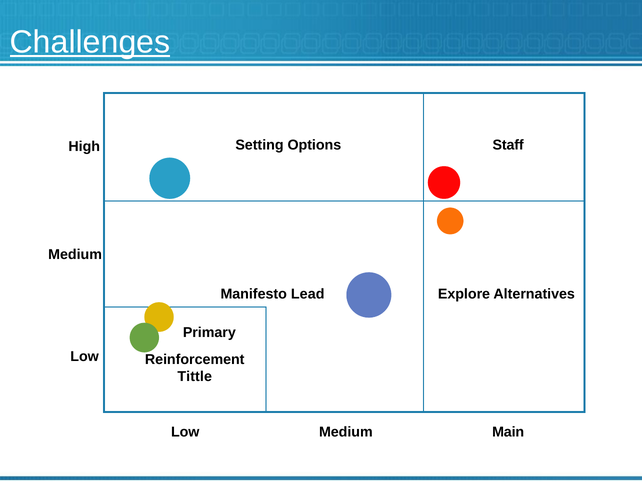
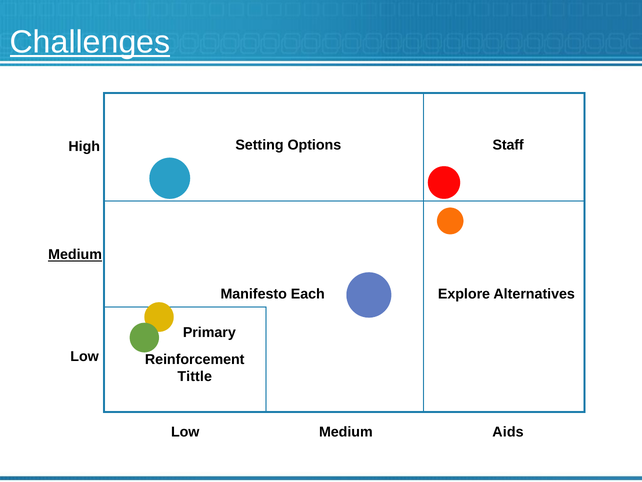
Medium at (75, 255) underline: none -> present
Lead: Lead -> Each
Main: Main -> Aids
